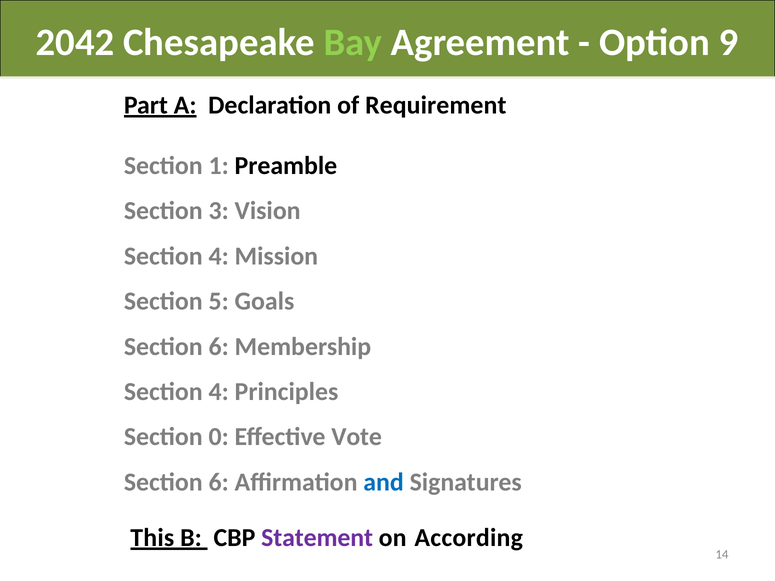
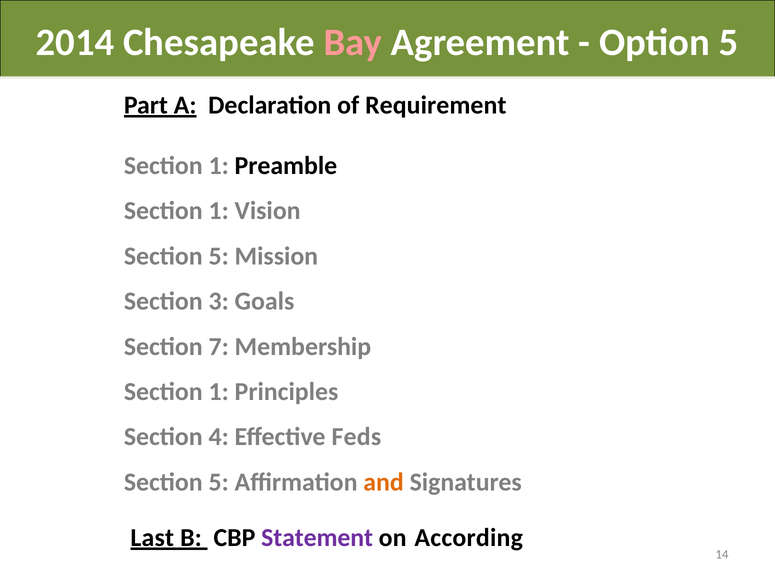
2042: 2042 -> 2014
Bay colour: light green -> pink
Option 9: 9 -> 5
3 at (219, 211): 3 -> 1
4 at (219, 256): 4 -> 5
5: 5 -> 3
6 at (219, 347): 6 -> 7
4 at (219, 392): 4 -> 1
0: 0 -> 4
Vote: Vote -> Feds
6 at (219, 482): 6 -> 5
and colour: blue -> orange
This: This -> Last
